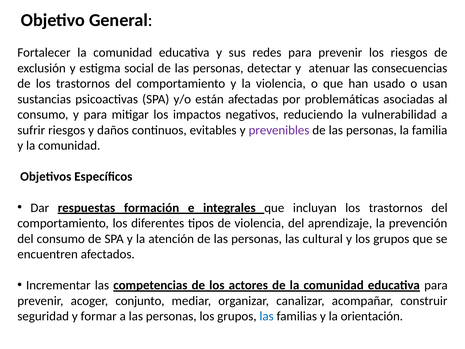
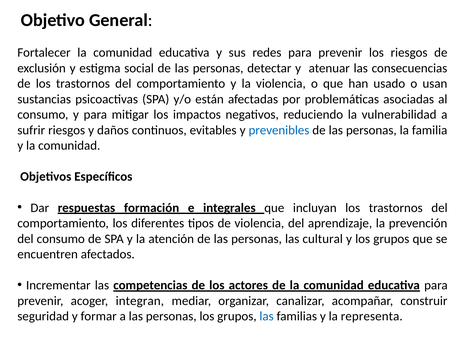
prevenibles colour: purple -> blue
conjunto: conjunto -> integran
orientación: orientación -> representa
